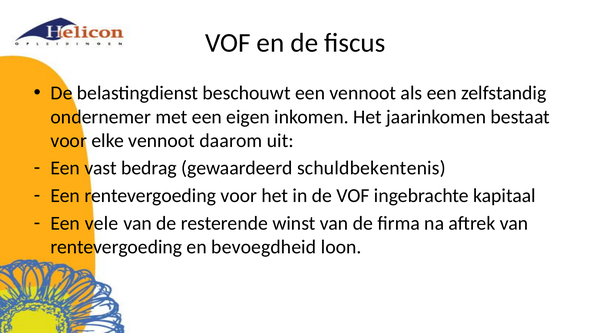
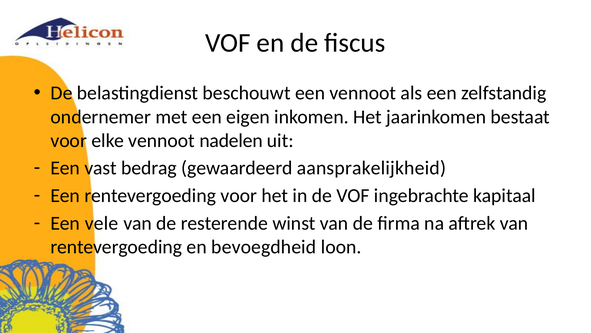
daarom: daarom -> nadelen
schuldbekentenis: schuldbekentenis -> aansprakelijkheid
